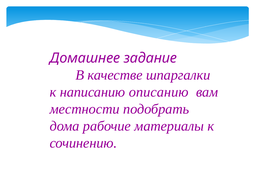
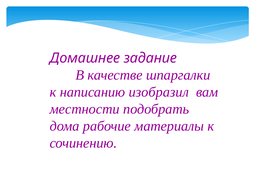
описанию: описанию -> изобразил
